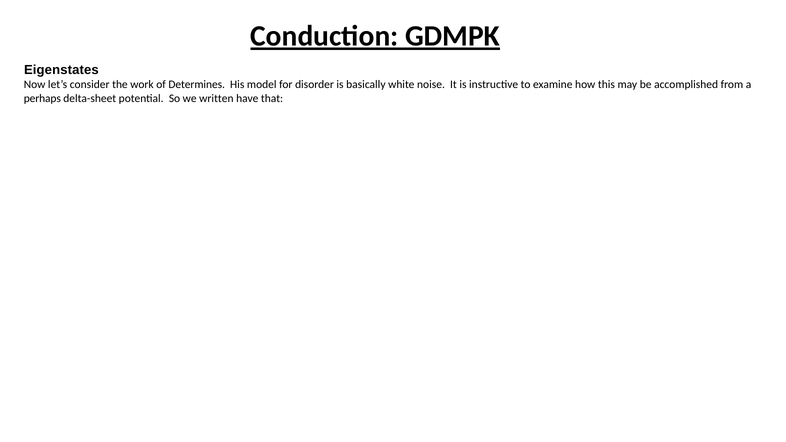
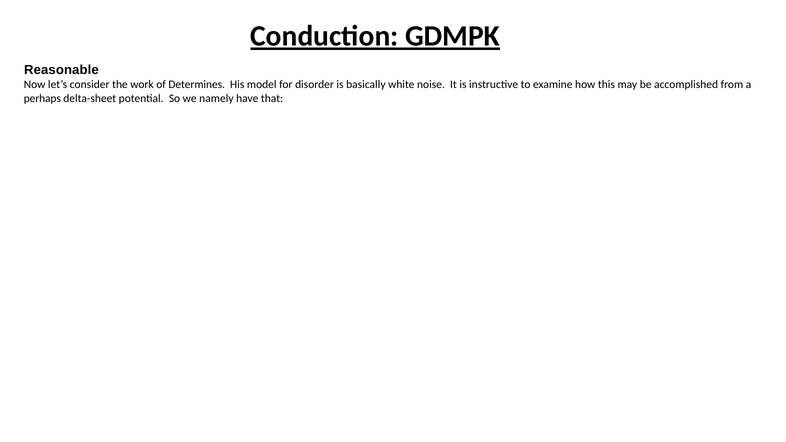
Eigenstates: Eigenstates -> Reasonable
written: written -> namely
